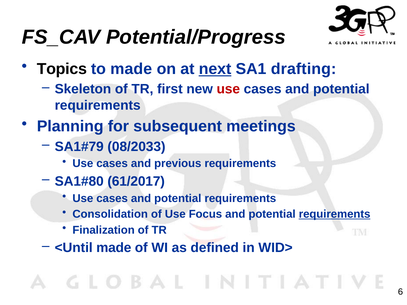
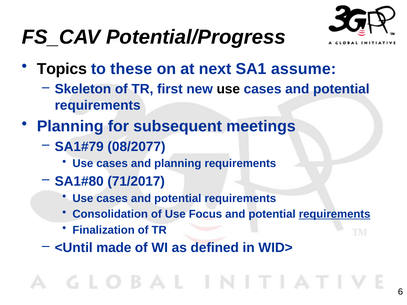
to made: made -> these
next underline: present -> none
drafting: drafting -> assume
use at (228, 89) colour: red -> black
08/2033: 08/2033 -> 08/2077
and previous: previous -> planning
61/2017: 61/2017 -> 71/2017
